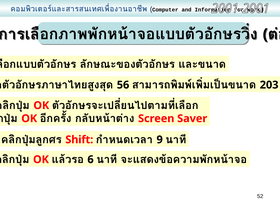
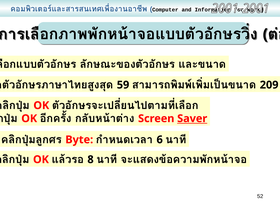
56: 56 -> 59
203: 203 -> 209
Saver underline: none -> present
Shift: Shift -> Byte
9 at (160, 140): 9 -> 6
6 at (91, 160): 6 -> 8
